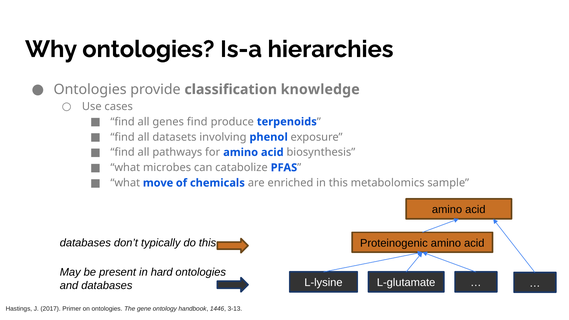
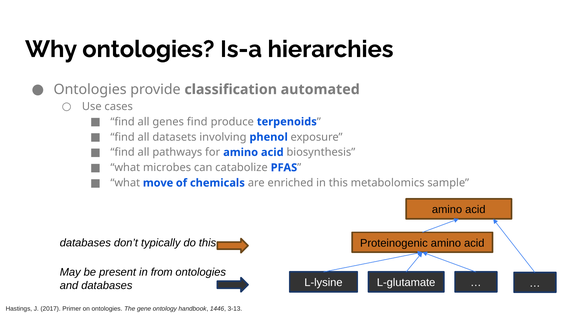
knowledge: knowledge -> automated
hard: hard -> from
